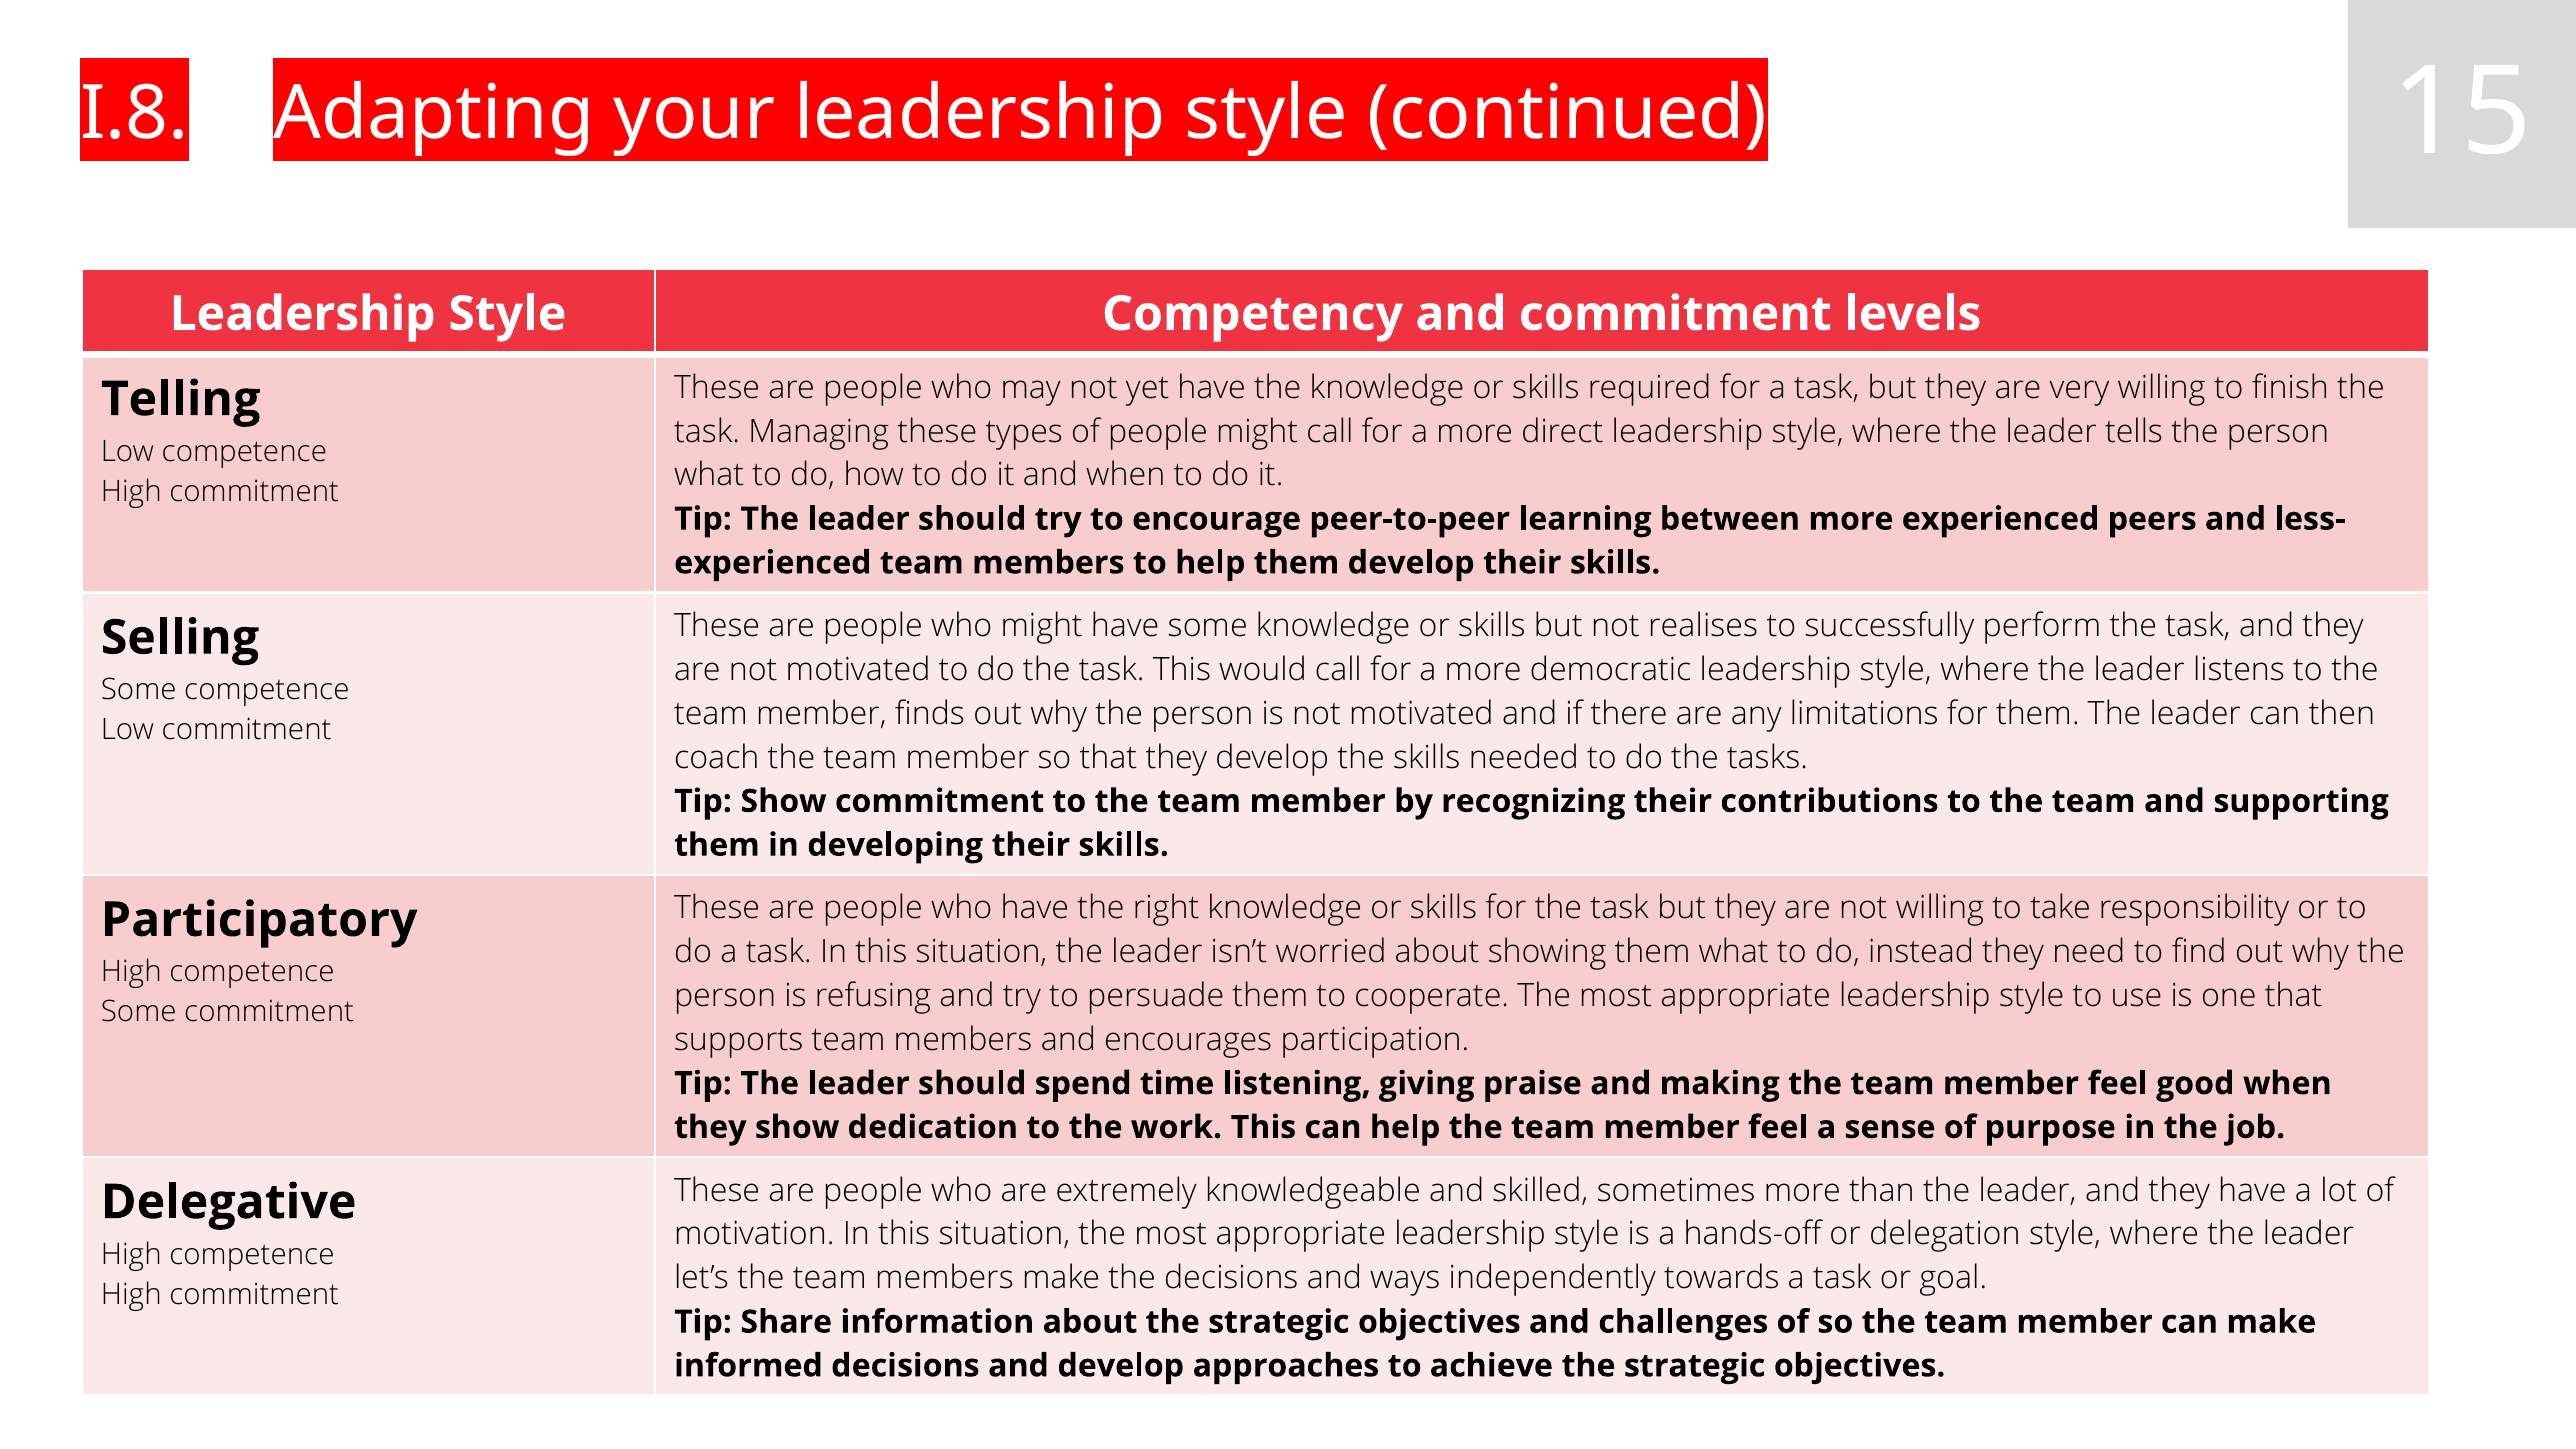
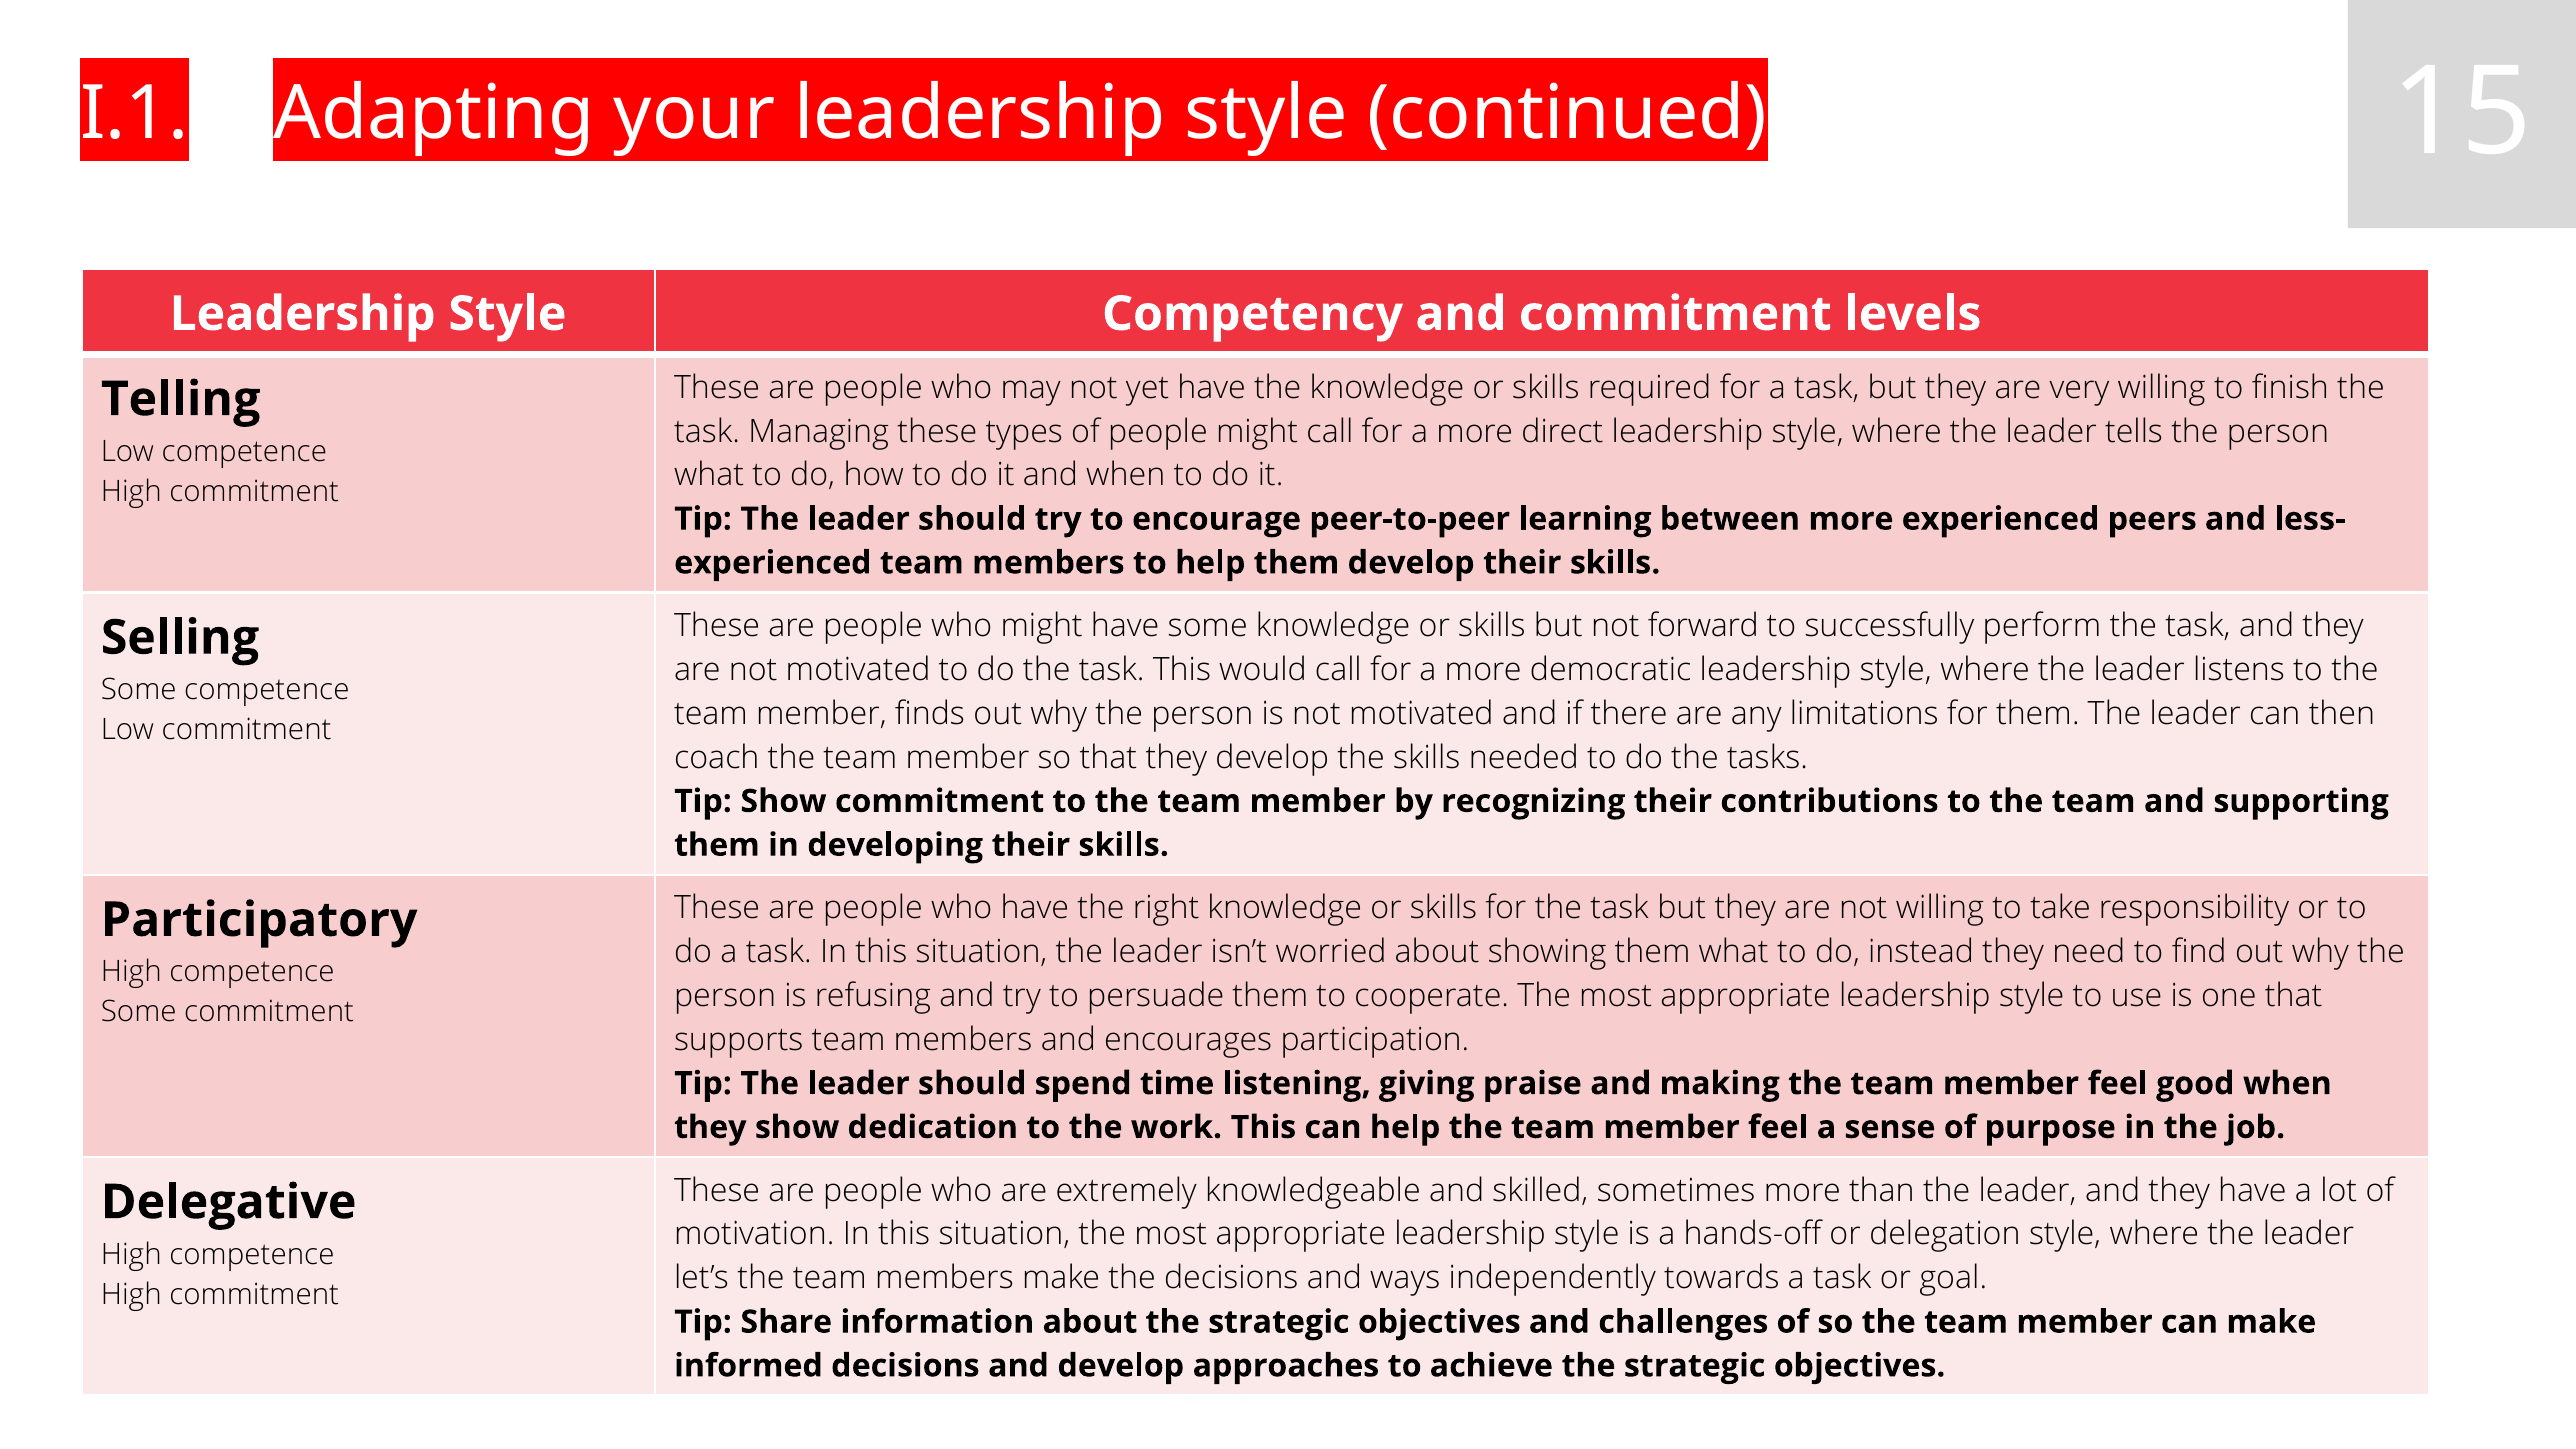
I.8: I.8 -> I.1
realises: realises -> forward
